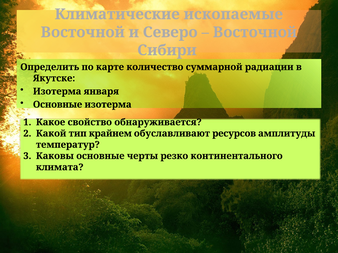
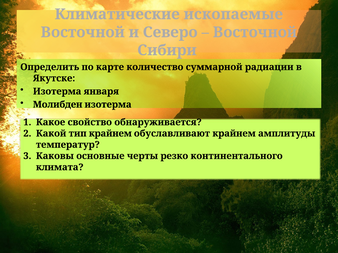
Основные at (58, 105): Основные -> Молибден
обуславливают ресурсов: ресурсов -> крайнем
